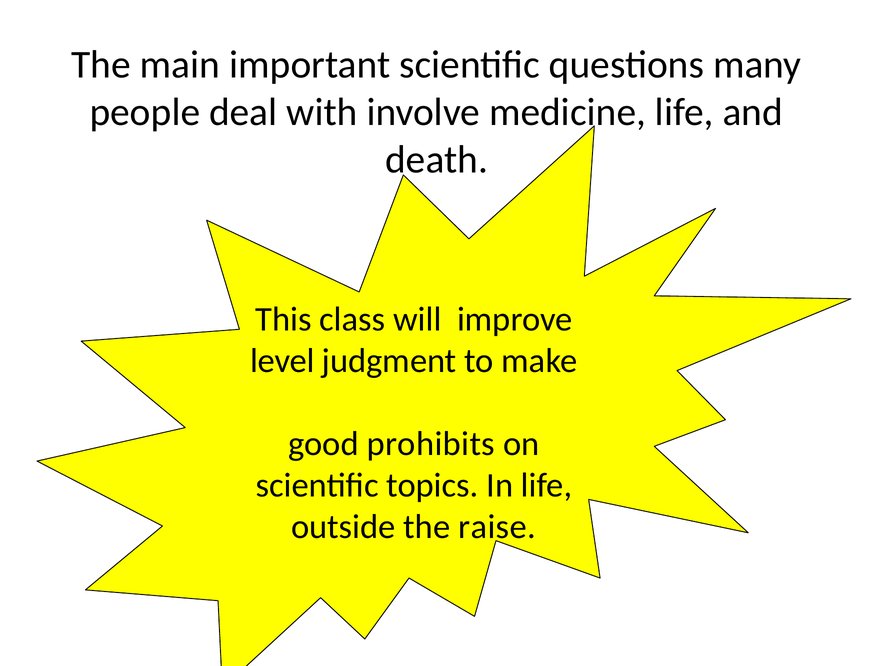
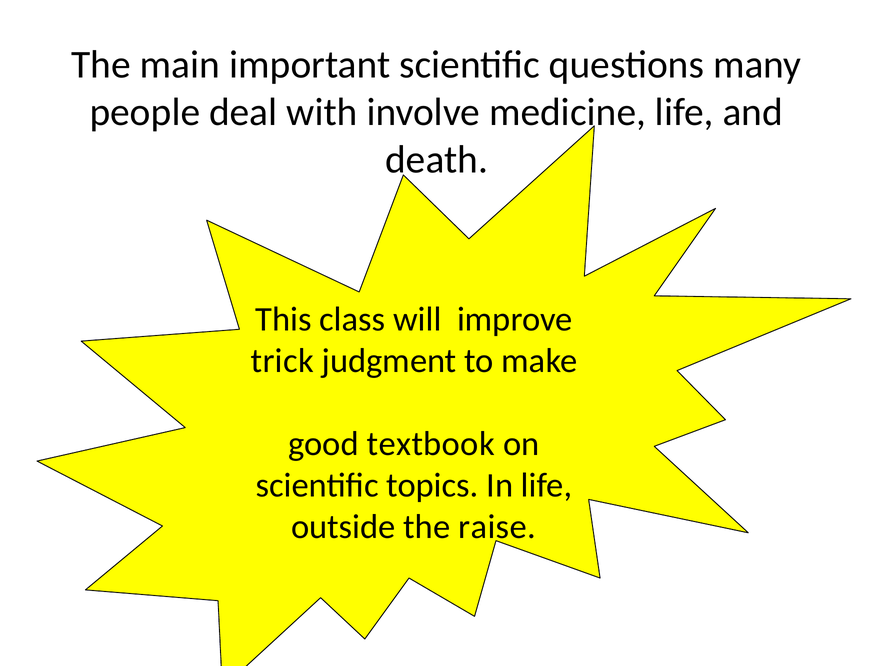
level: level -> trick
prohibits: prohibits -> textbook
